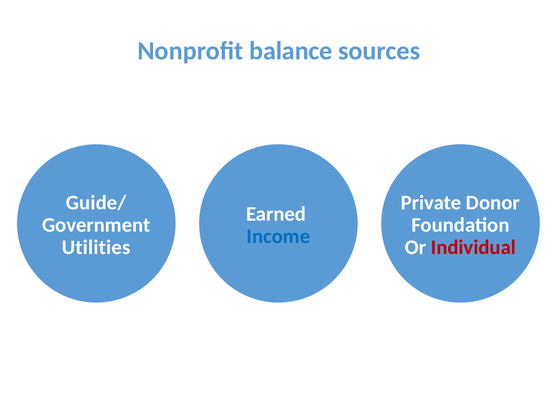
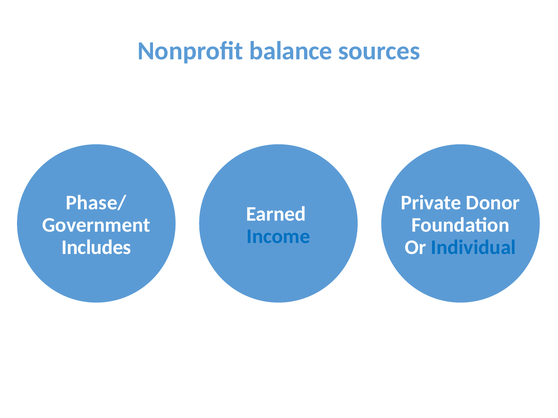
Guide/: Guide/ -> Phase/
Utilities: Utilities -> Includes
Individual colour: red -> blue
